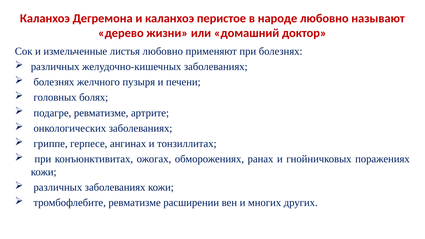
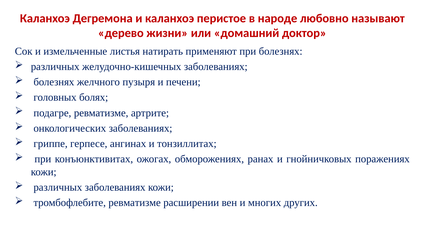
листья любовно: любовно -> натирать
